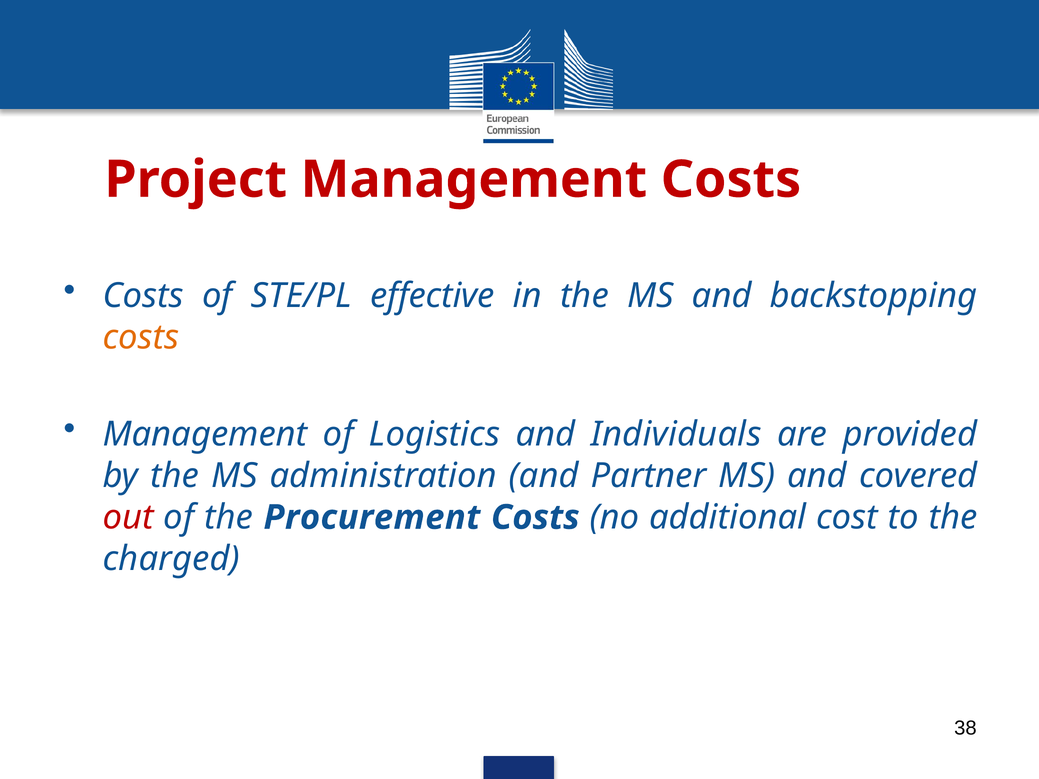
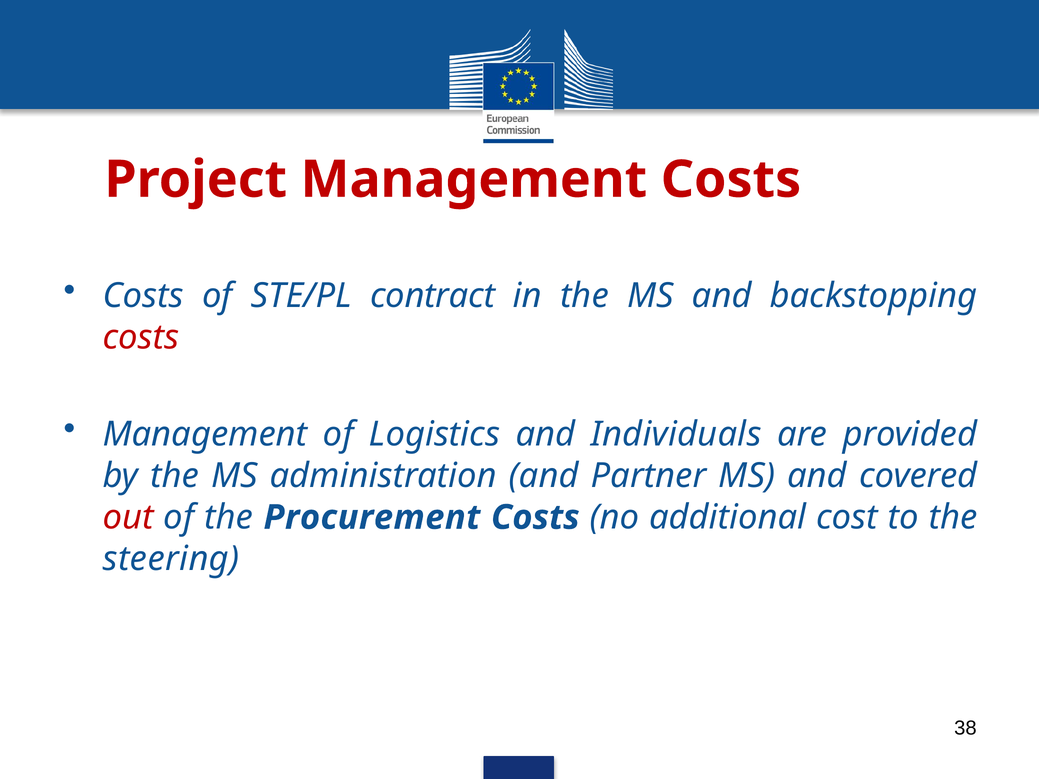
effective: effective -> contract
costs at (141, 338) colour: orange -> red
charged: charged -> steering
